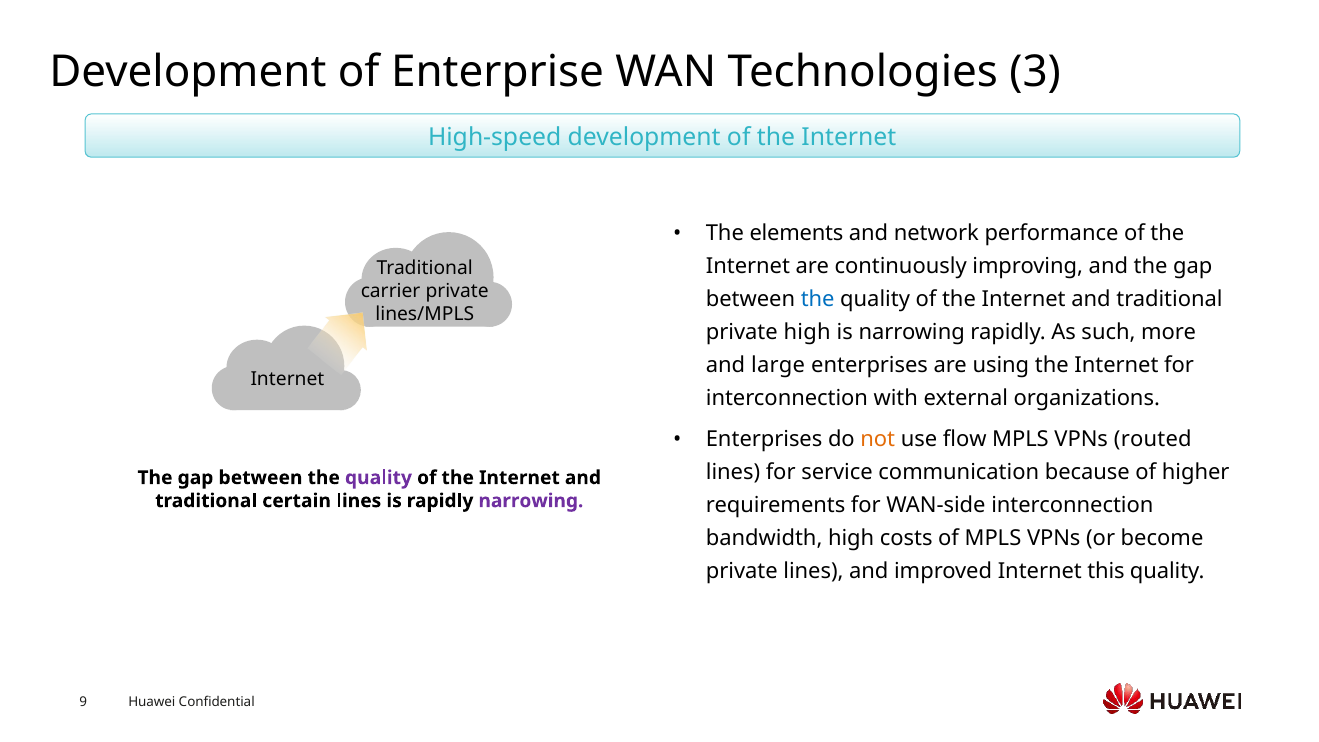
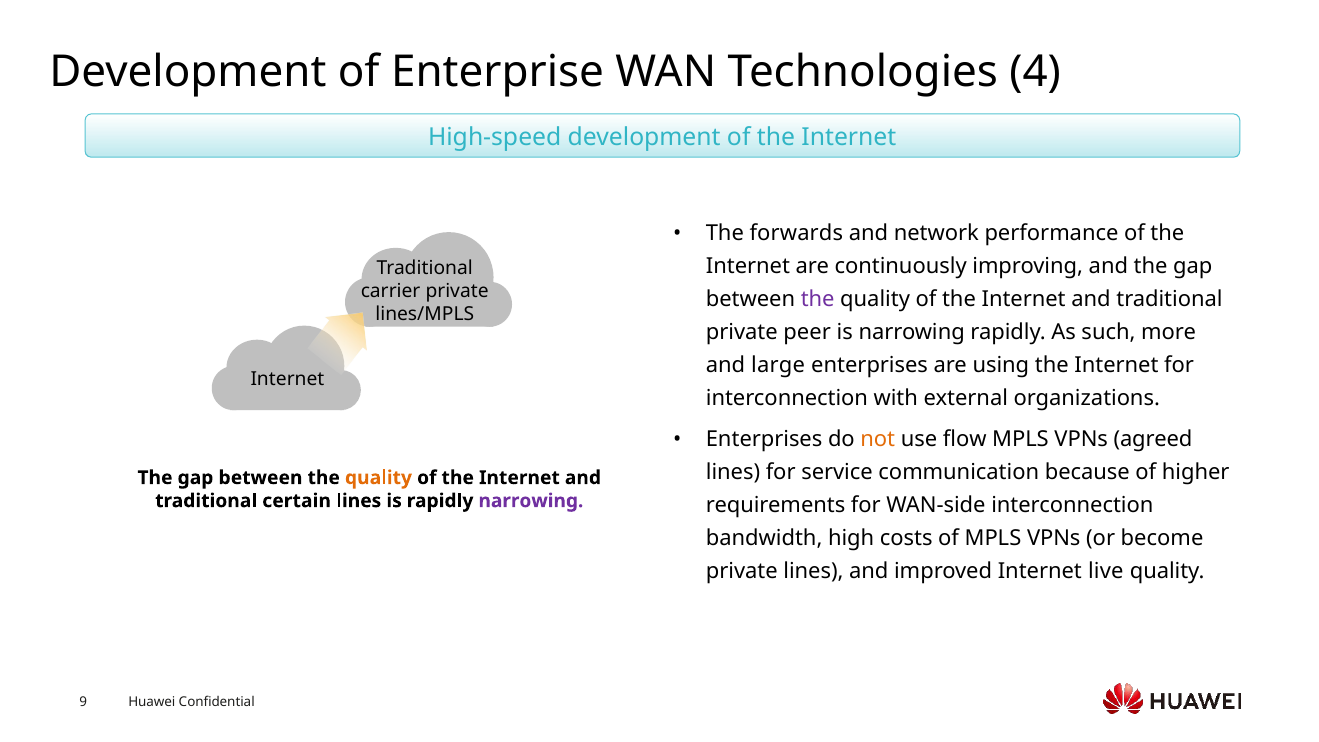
3: 3 -> 4
elements: elements -> forwards
the at (818, 299) colour: blue -> purple
private high: high -> peer
routed: routed -> agreed
quality at (378, 478) colour: purple -> orange
this: this -> live
